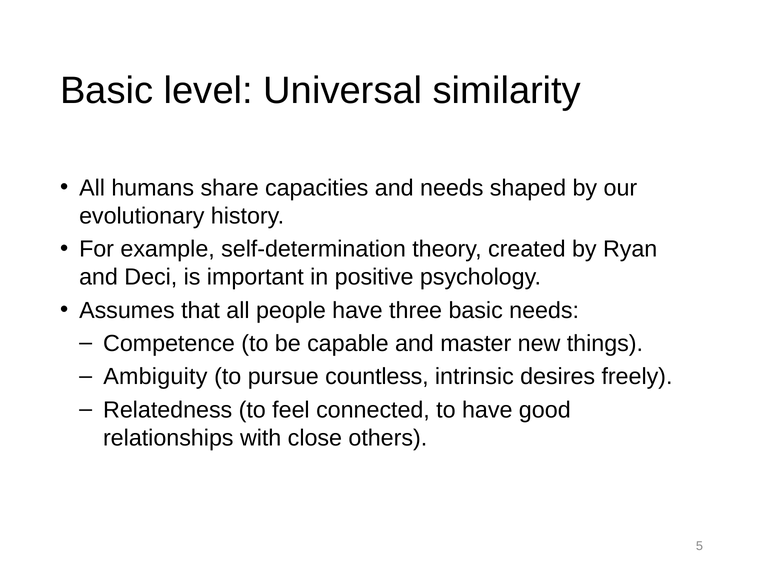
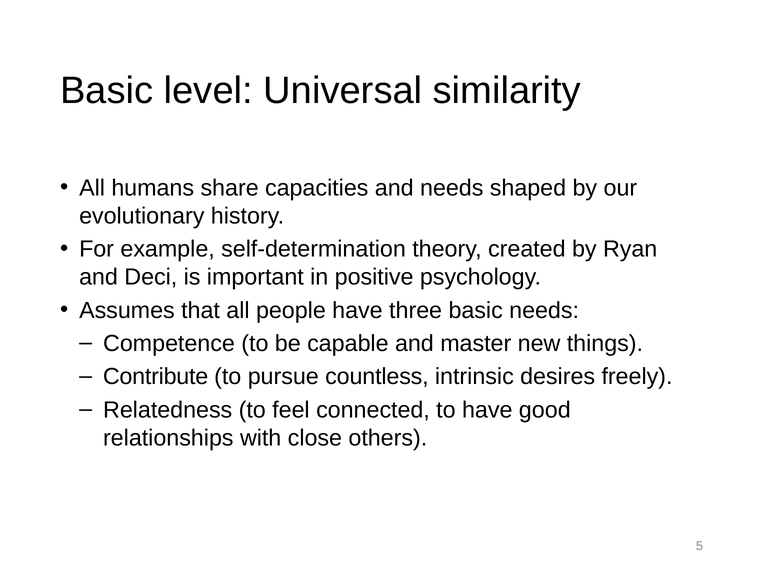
Ambiguity: Ambiguity -> Contribute
